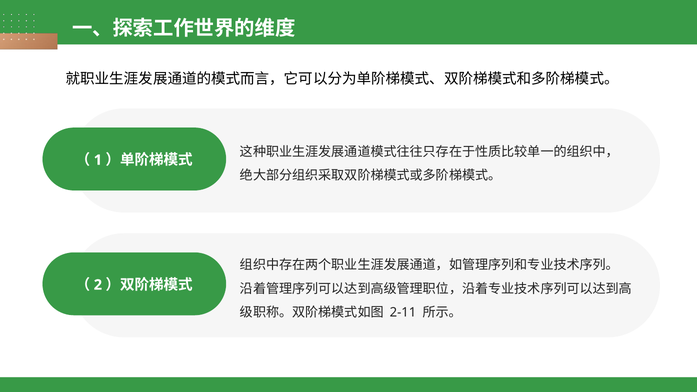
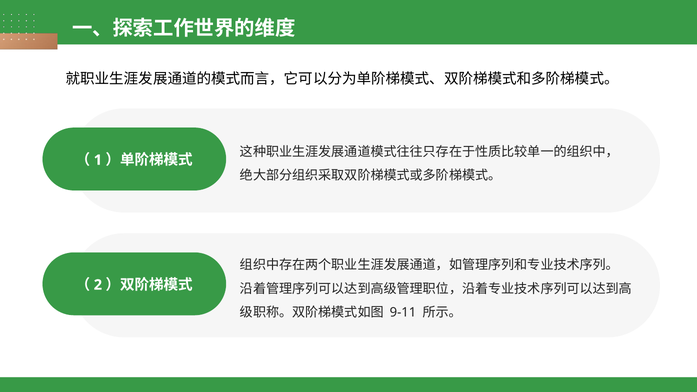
2-11: 2-11 -> 9-11
